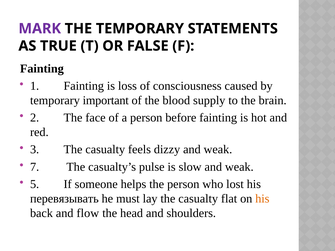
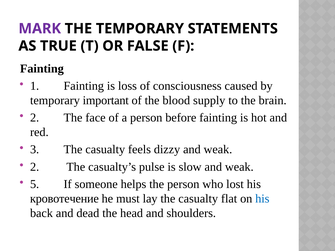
7 at (35, 167): 7 -> 2
перевязывать: перевязывать -> кровотечение
his at (262, 199) colour: orange -> blue
flow: flow -> dead
